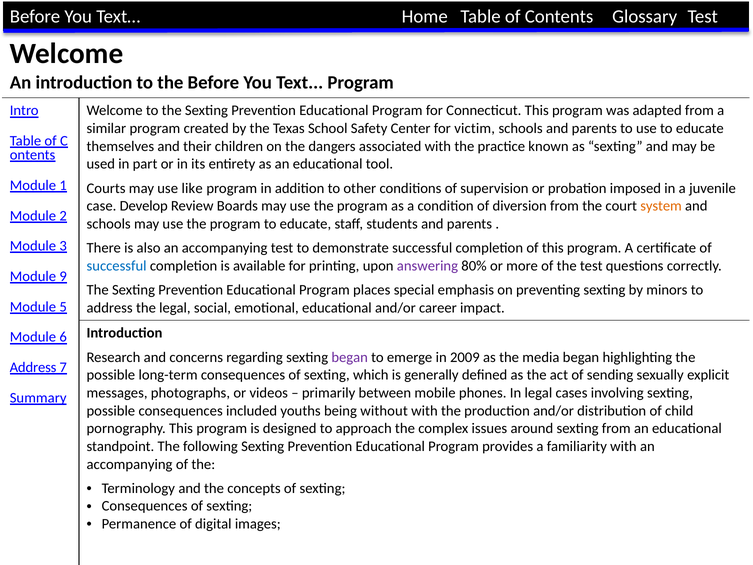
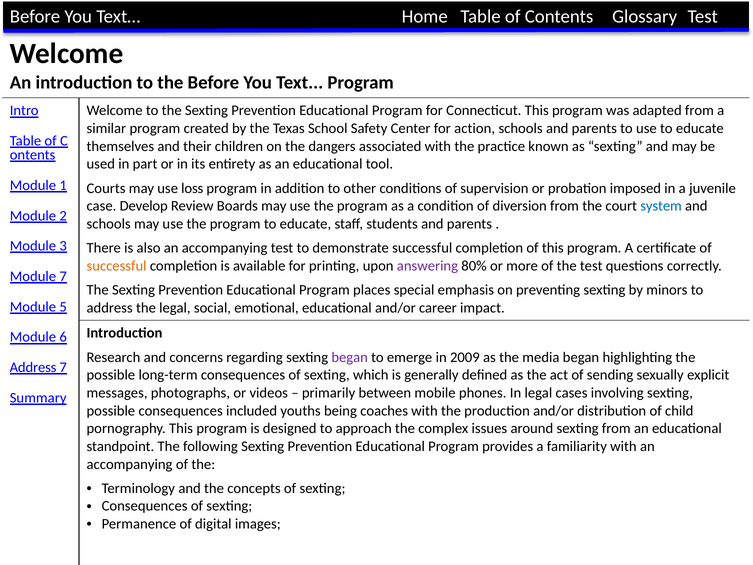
victim: victim -> action
like: like -> loss
system colour: orange -> blue
successful at (117, 266) colour: blue -> orange
Module 9: 9 -> 7
without: without -> coaches
